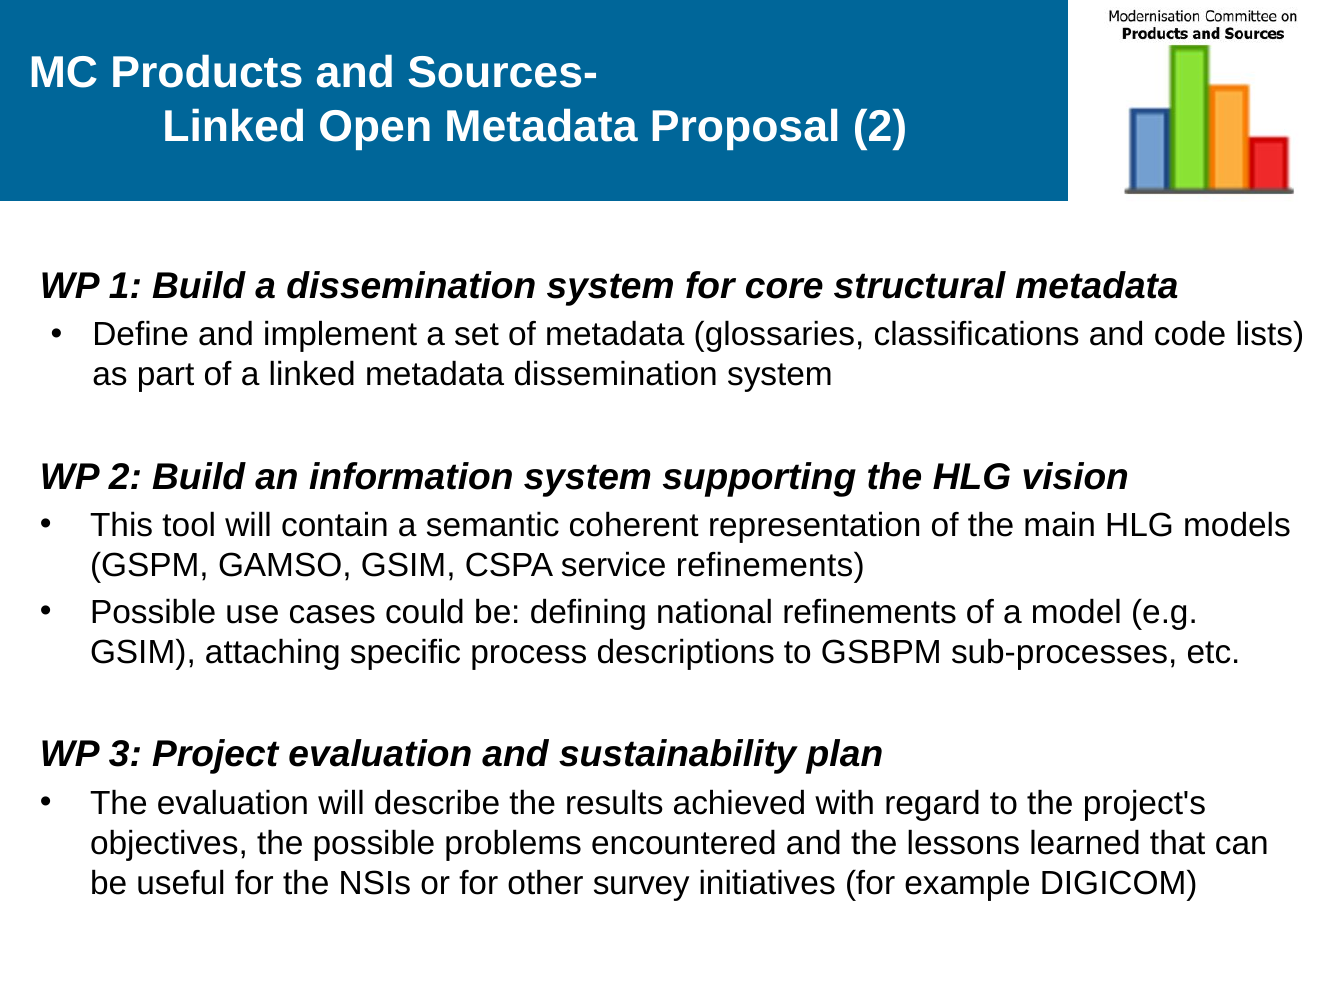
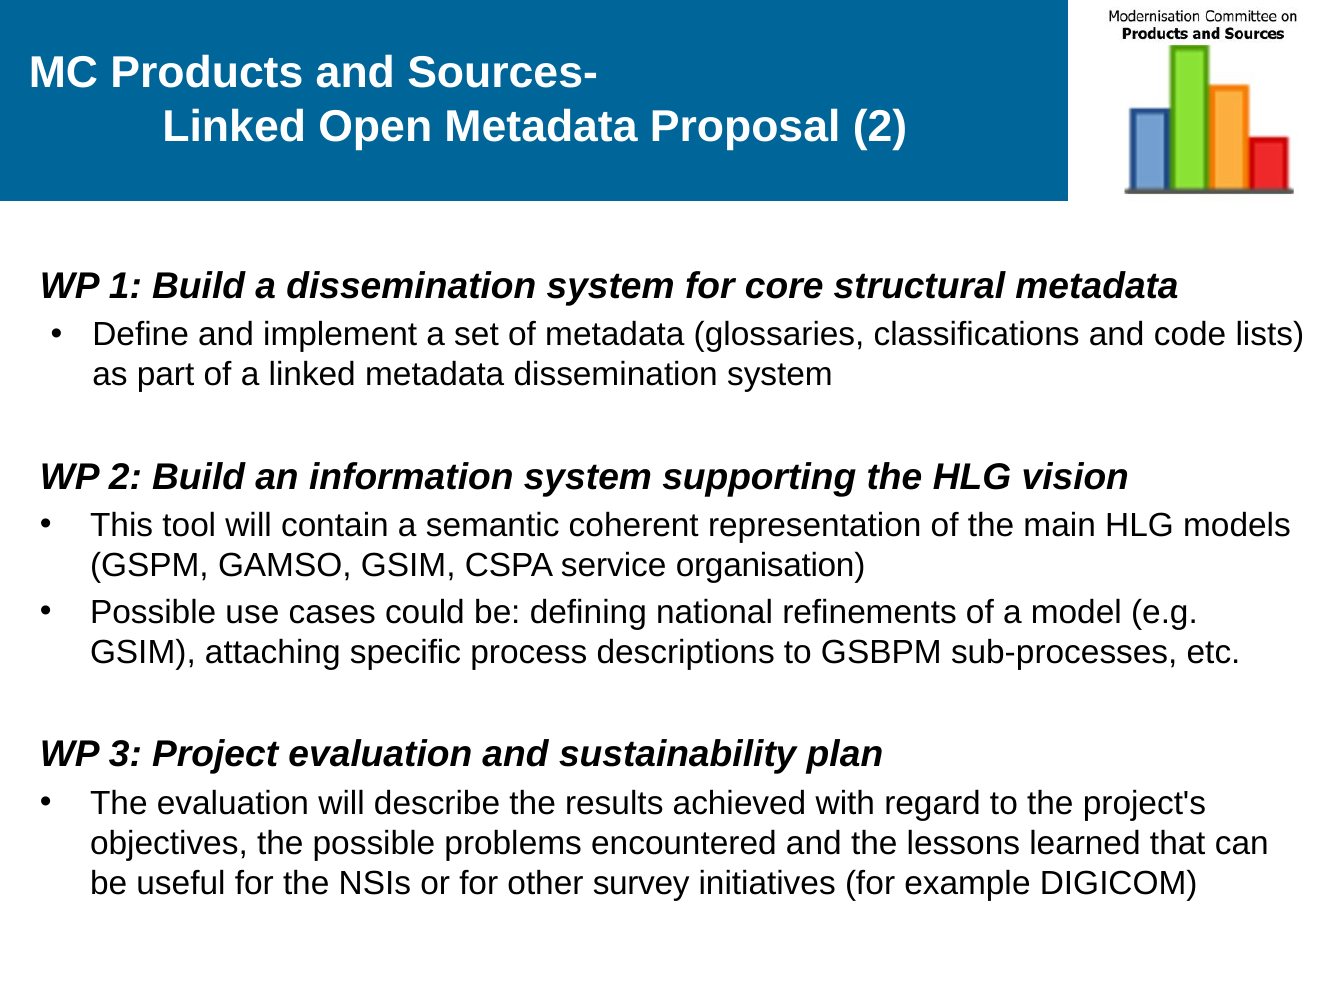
service refinements: refinements -> organisation
